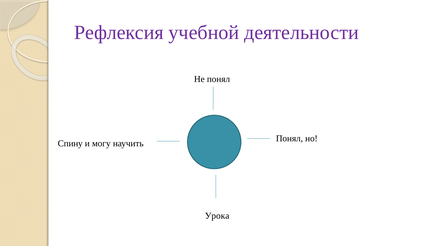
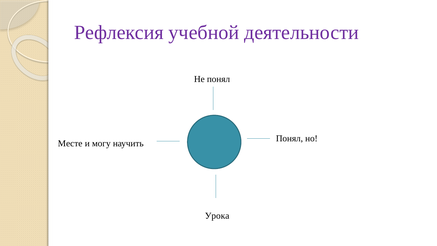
Спину: Спину -> Месте
